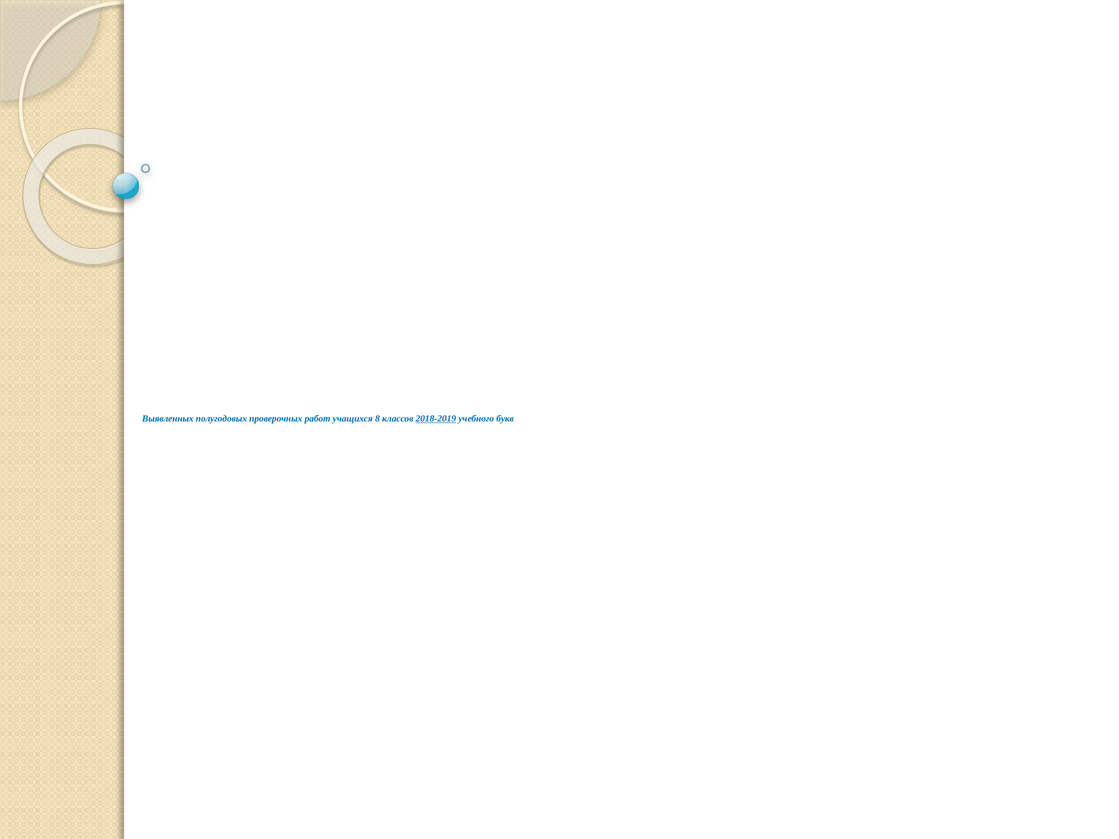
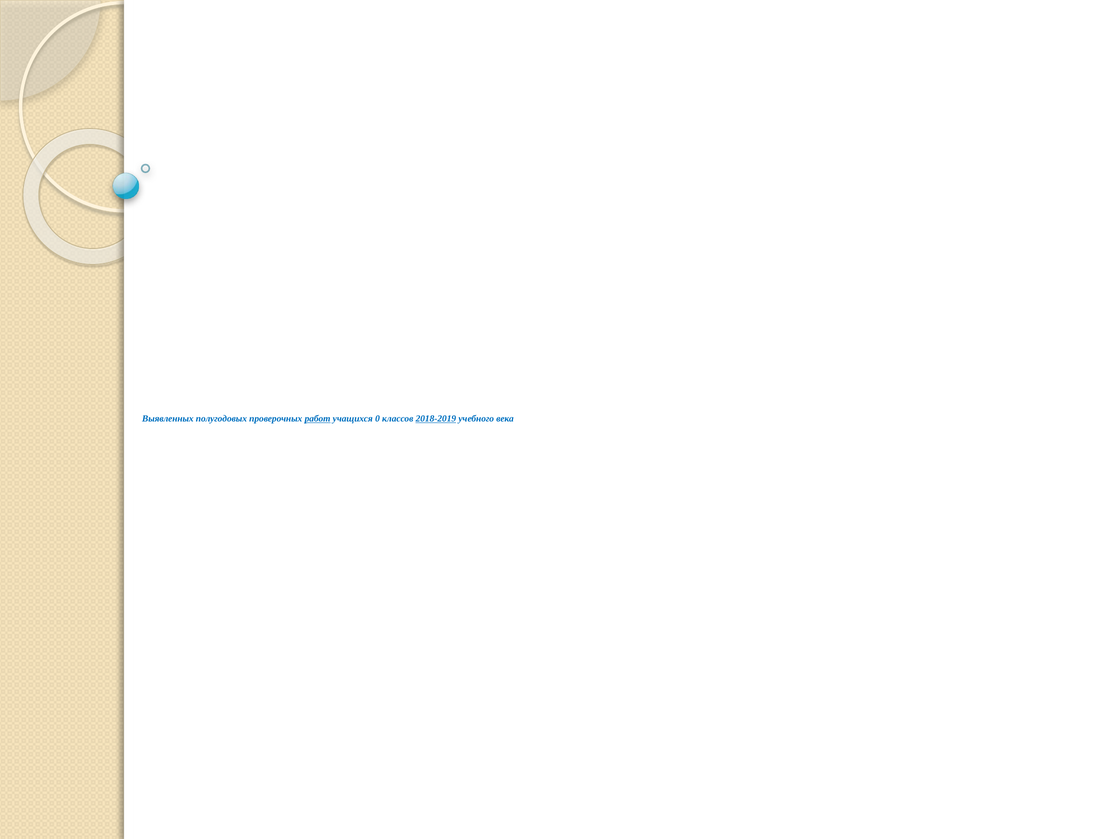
работ underline: none -> present
8: 8 -> 0
букв: букв -> века
